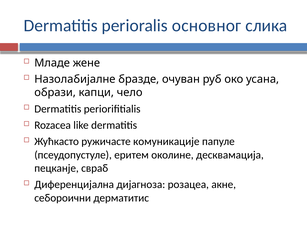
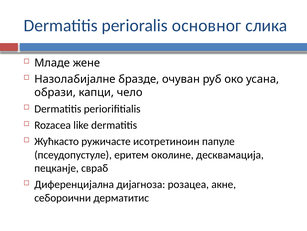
комуникације: комуникације -> исотретиноин
